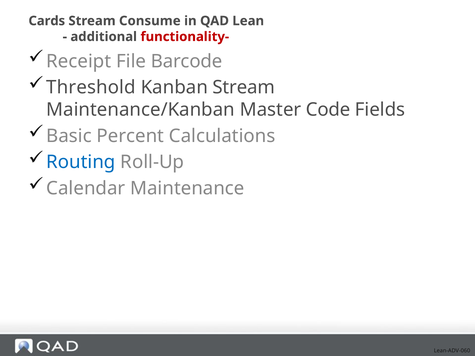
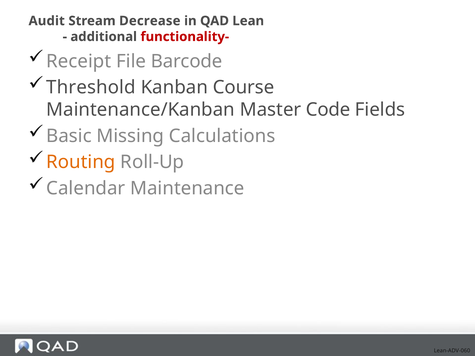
Cards: Cards -> Audit
Consume: Consume -> Decrease
Kanban Stream: Stream -> Course
Percent: Percent -> Missing
Routing colour: blue -> orange
